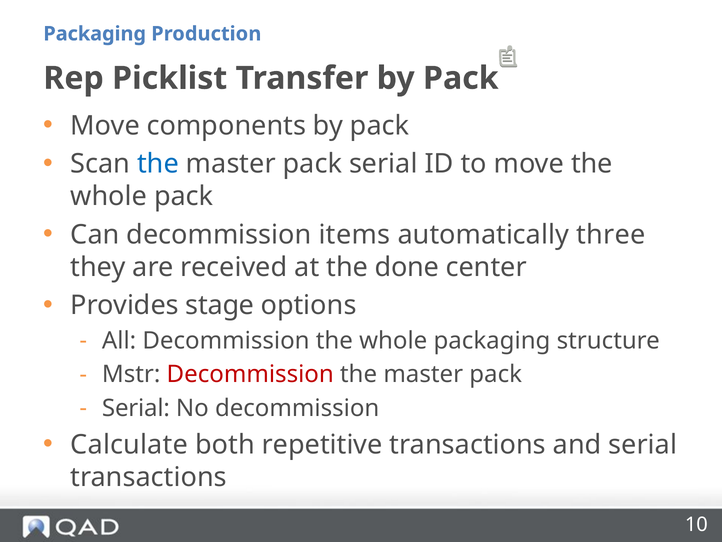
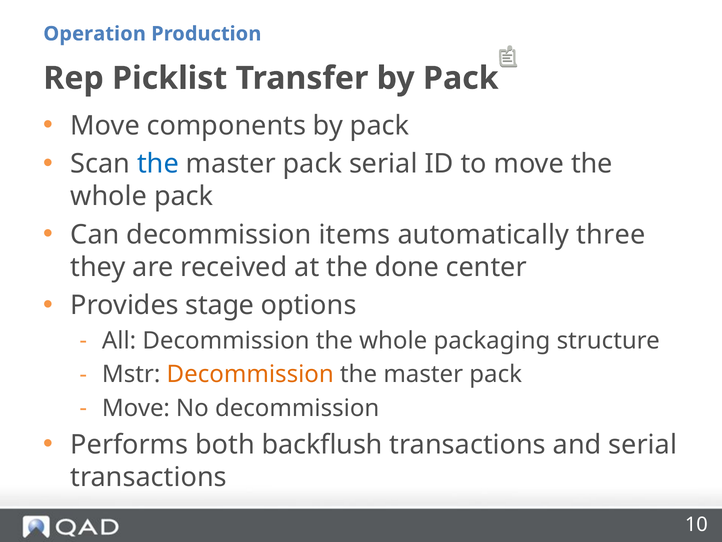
Packaging at (95, 34): Packaging -> Operation
Decommission at (250, 374) colour: red -> orange
Serial at (136, 408): Serial -> Move
Calculate: Calculate -> Performs
repetitive: repetitive -> backflush
